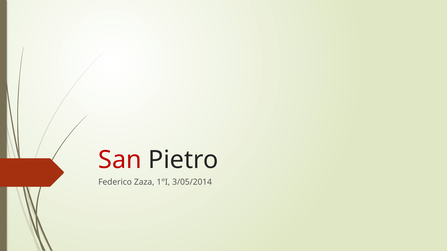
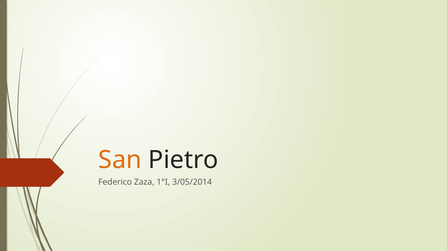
San colour: red -> orange
